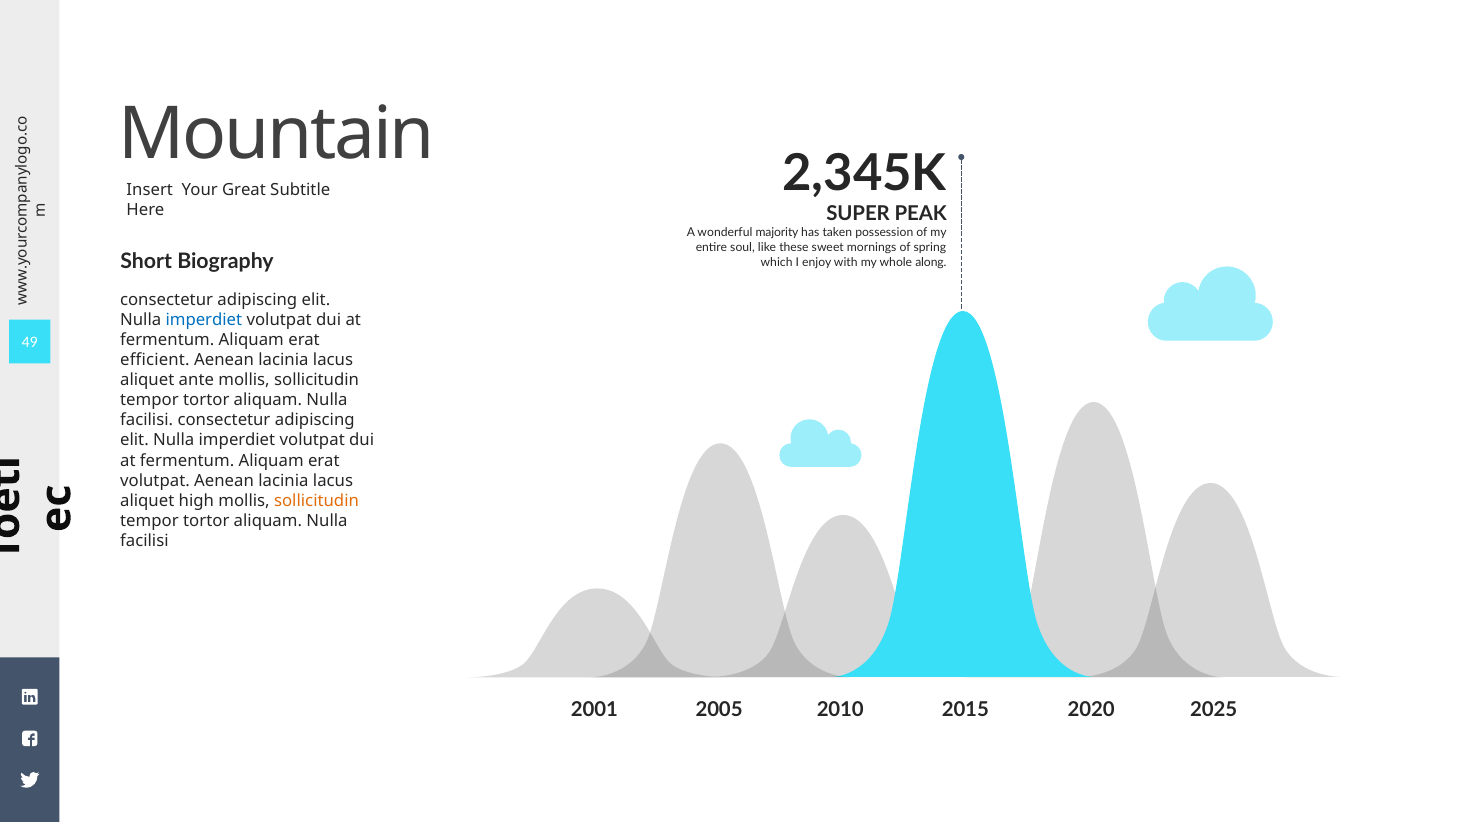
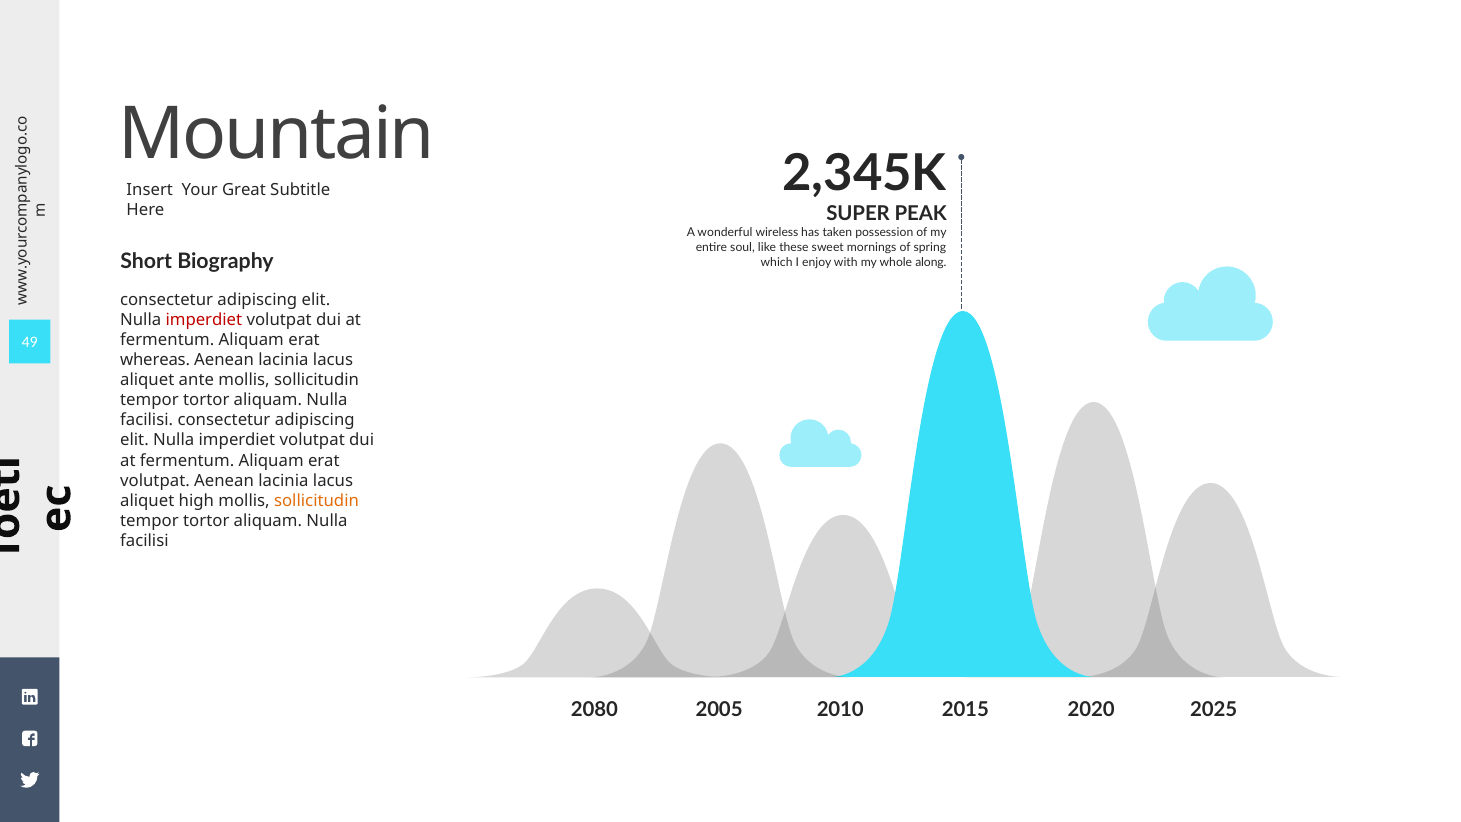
majority: majority -> wireless
imperdiet at (204, 320) colour: blue -> red
efficient: efficient -> whereas
2001: 2001 -> 2080
